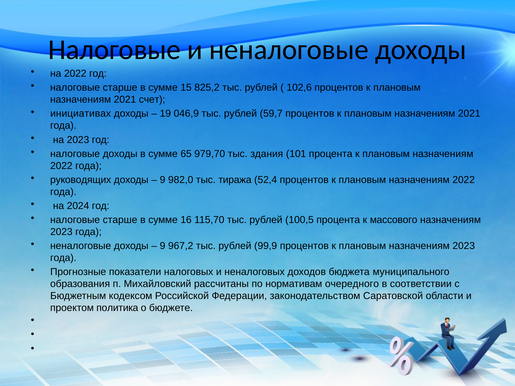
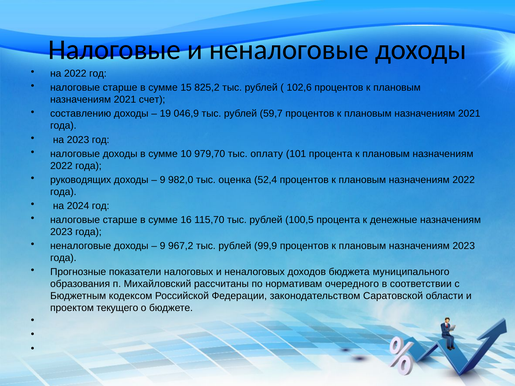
инициативах: инициативах -> составлению
65: 65 -> 10
здания: здания -> оплату
тиража: тиража -> оценка
массового: массового -> денежные
политика: политика -> текущего
